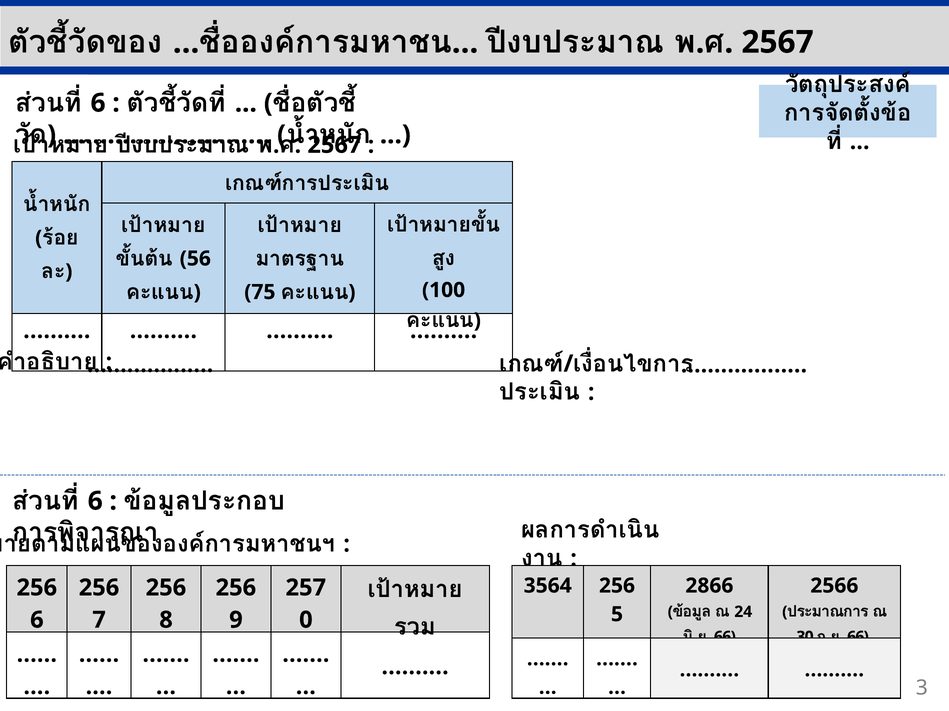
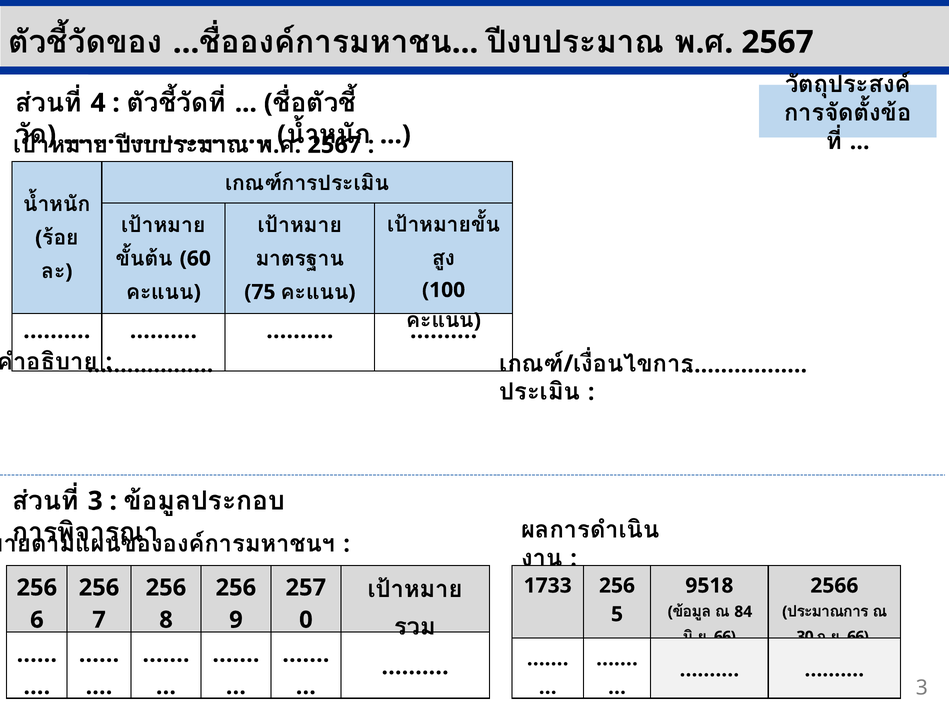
6 at (98, 103): 6 -> 4
56: 56 -> 60
6 at (95, 502): 6 -> 3
3564: 3564 -> 1733
2866: 2866 -> 9518
24: 24 -> 84
